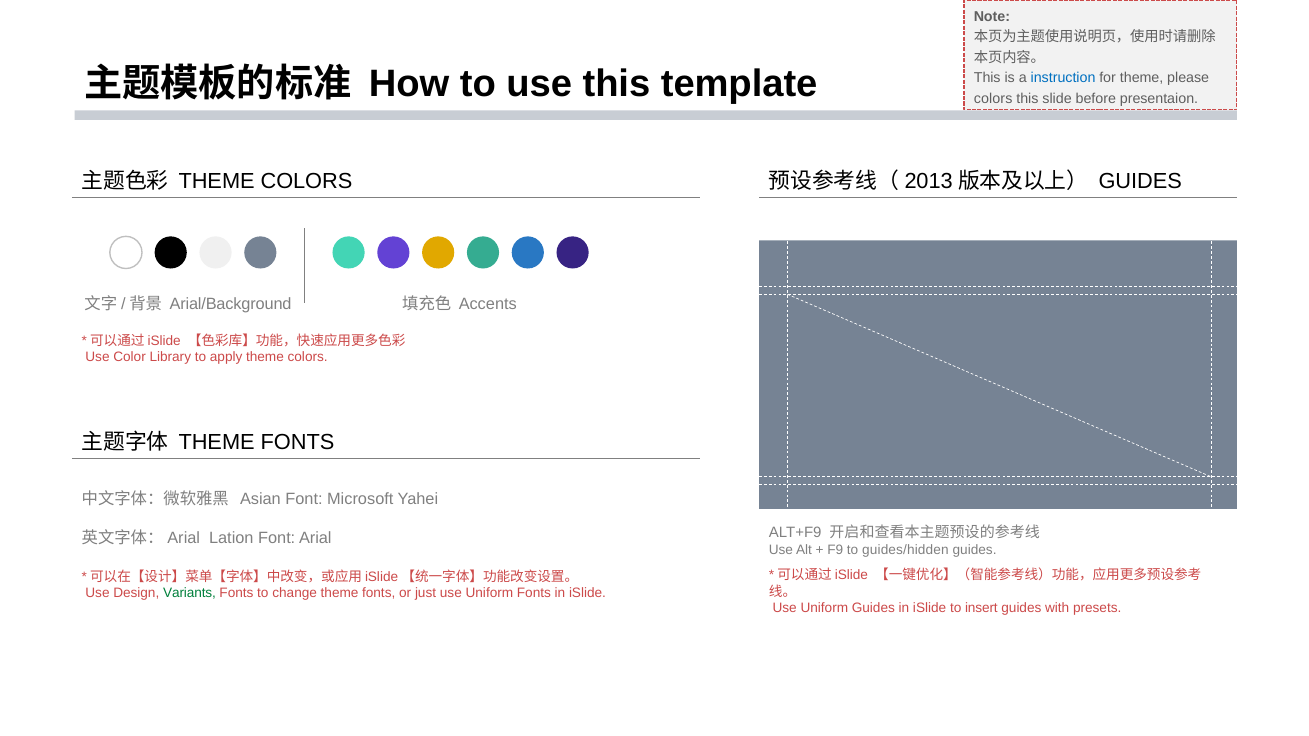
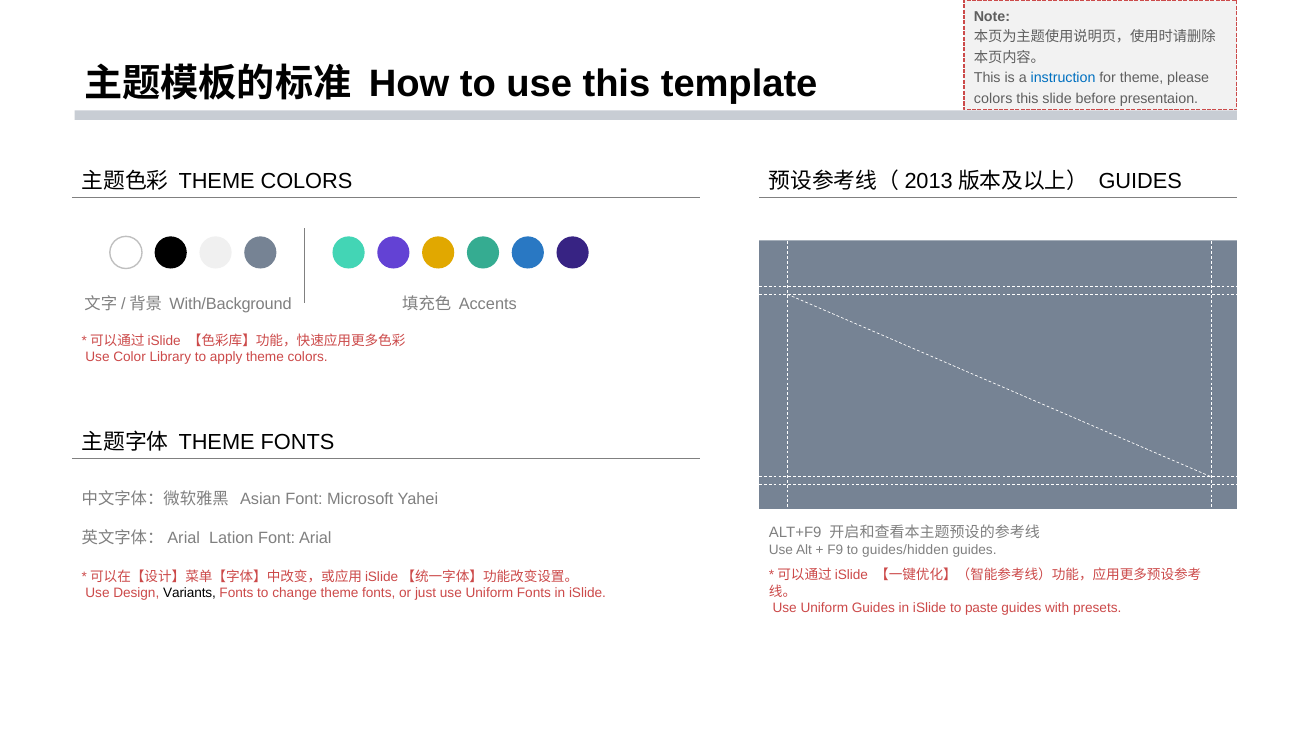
Arial/Background: Arial/Background -> With/Background
Variants colour: green -> black
insert: insert -> paste
